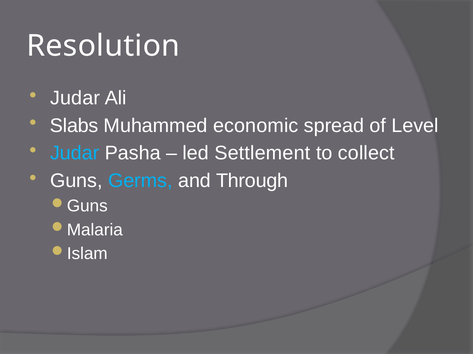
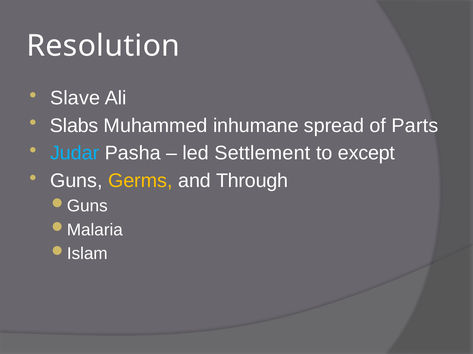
Judar at (75, 98): Judar -> Slave
economic: economic -> inhumane
Level: Level -> Parts
collect: collect -> except
Germs colour: light blue -> yellow
